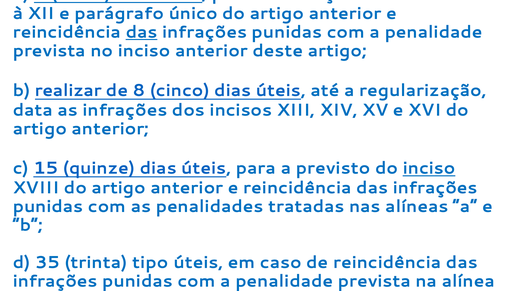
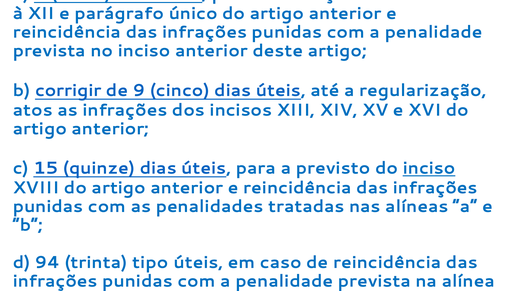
das at (142, 32) underline: present -> none
realizar: realizar -> corrigir
8: 8 -> 9
data: data -> atos
35: 35 -> 94
